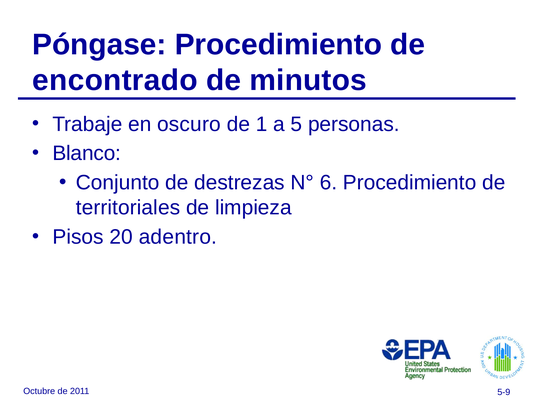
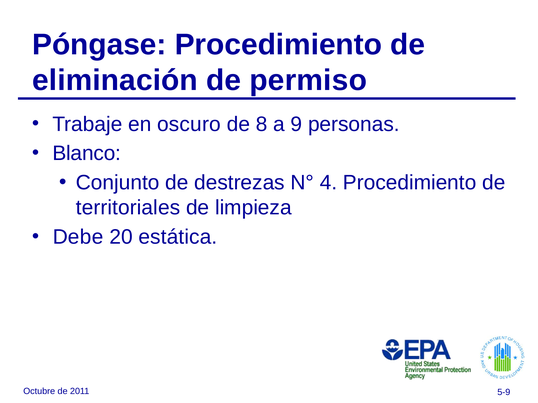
encontrado: encontrado -> eliminación
minutos: minutos -> permiso
1: 1 -> 8
5: 5 -> 9
6: 6 -> 4
Pisos: Pisos -> Debe
adentro: adentro -> estática
